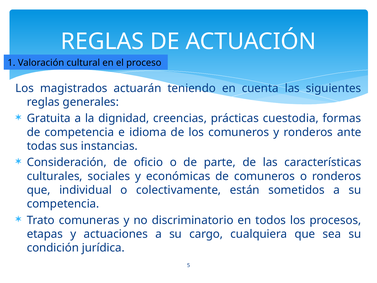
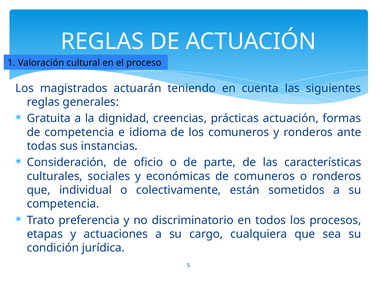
prácticas cuestodia: cuestodia -> actuación
comuneras: comuneras -> preferencia
